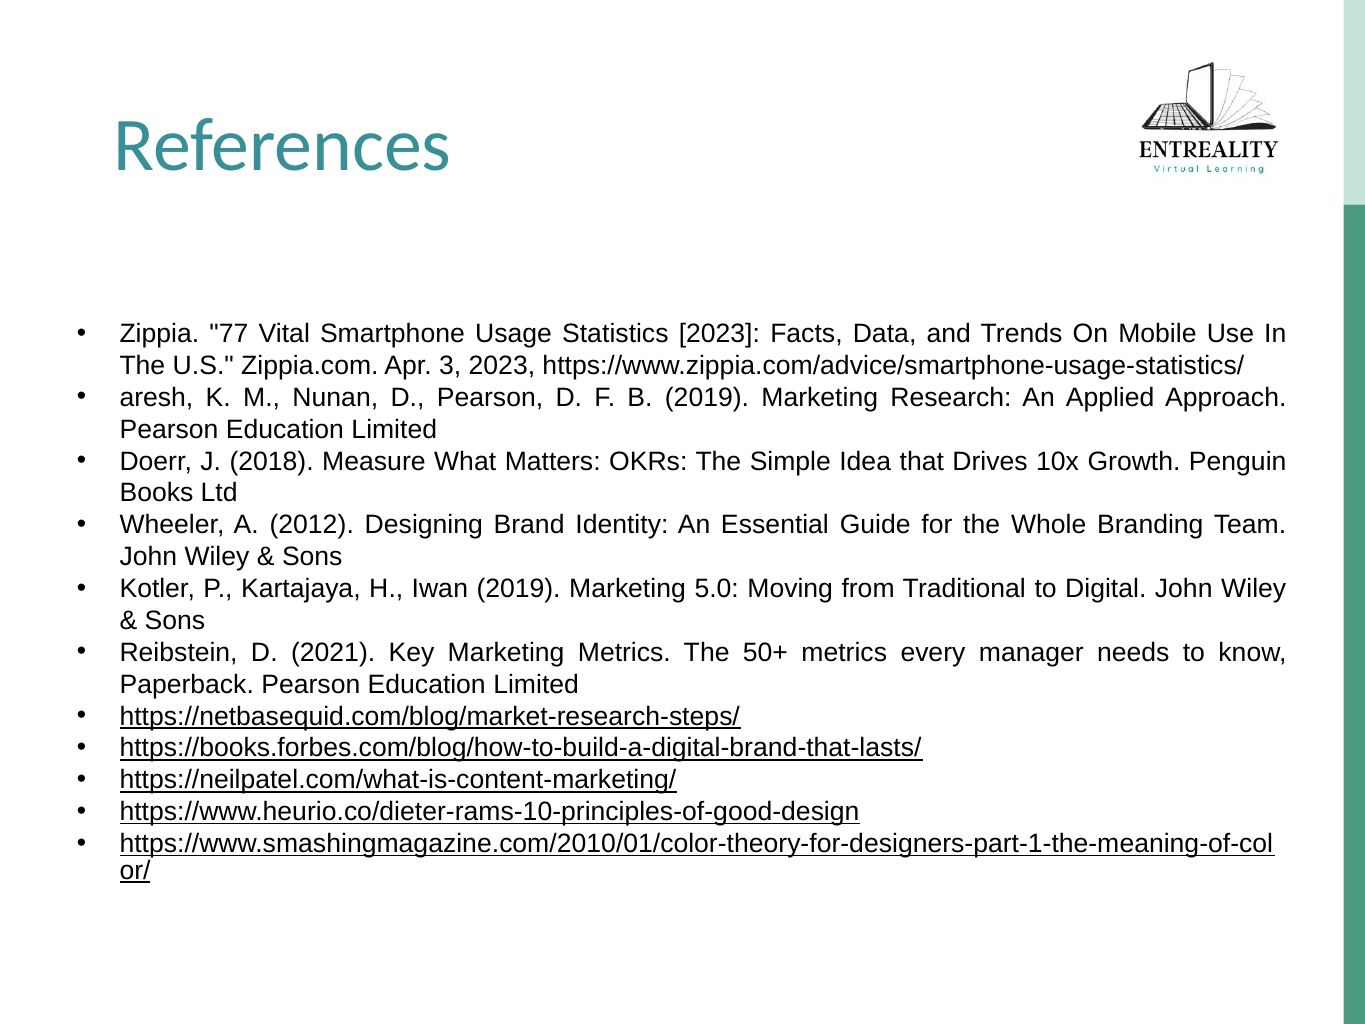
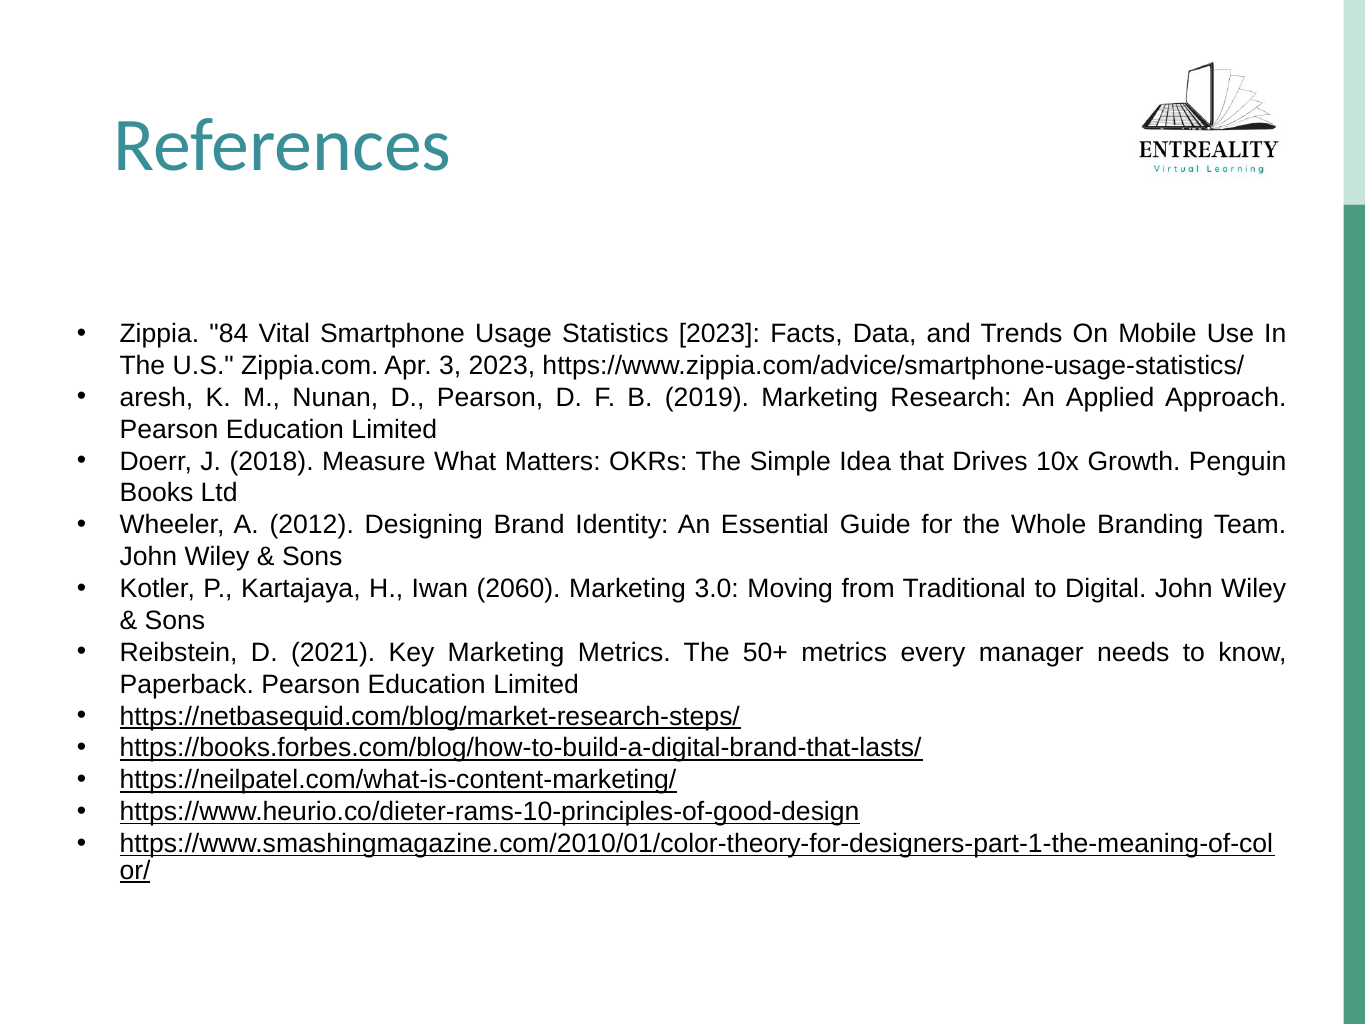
77: 77 -> 84
Iwan 2019: 2019 -> 2060
5.0: 5.0 -> 3.0
